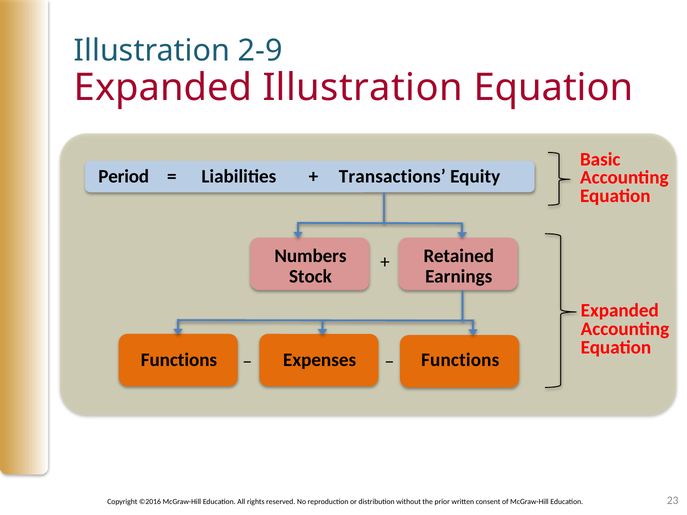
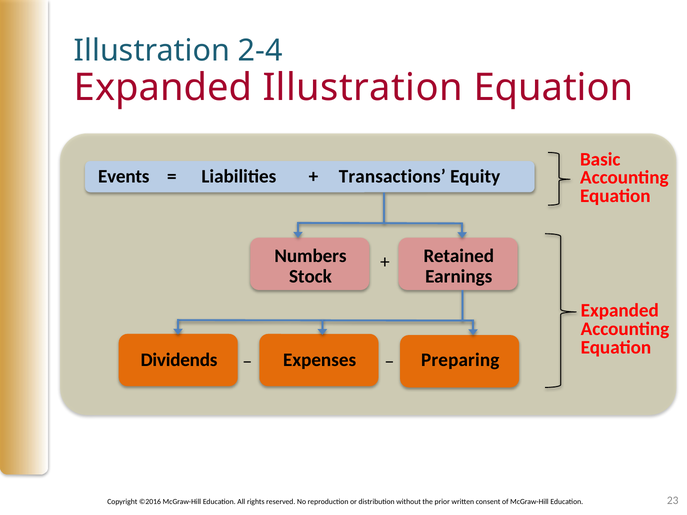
2-9: 2-9 -> 2-4
Period: Period -> Events
Functions at (179, 360): Functions -> Dividends
Expenses Functions: Functions -> Preparing
